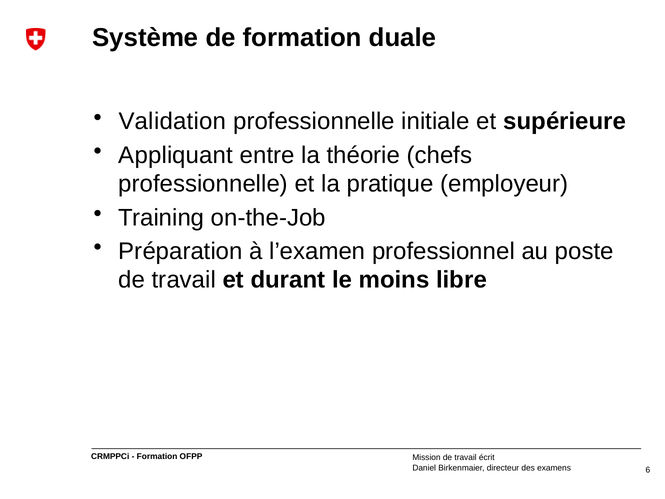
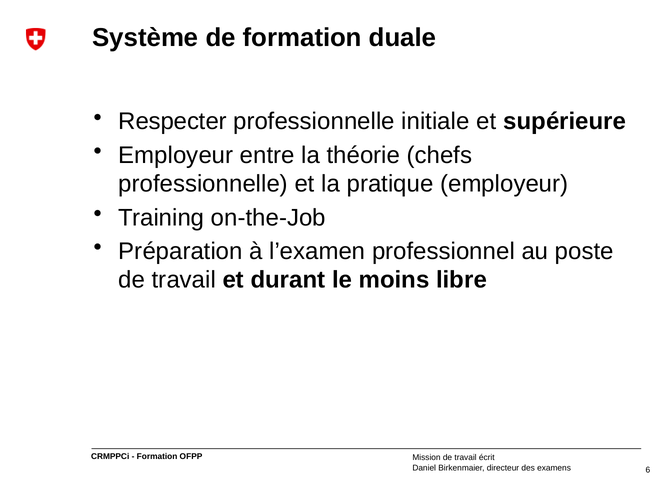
Validation: Validation -> Respecter
Appliquant at (176, 155): Appliquant -> Employeur
